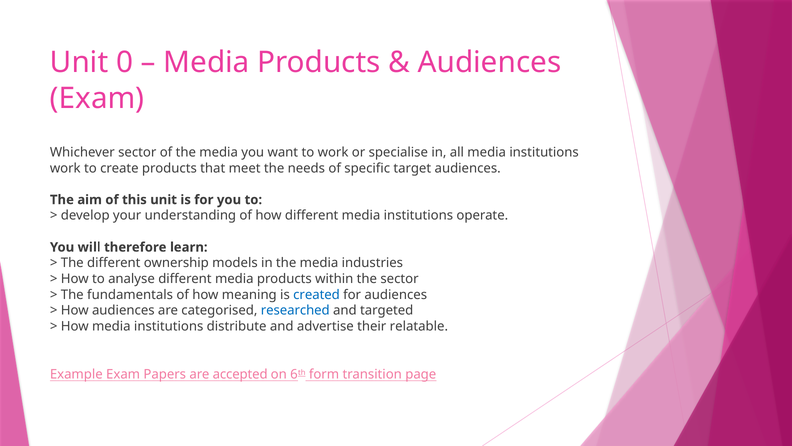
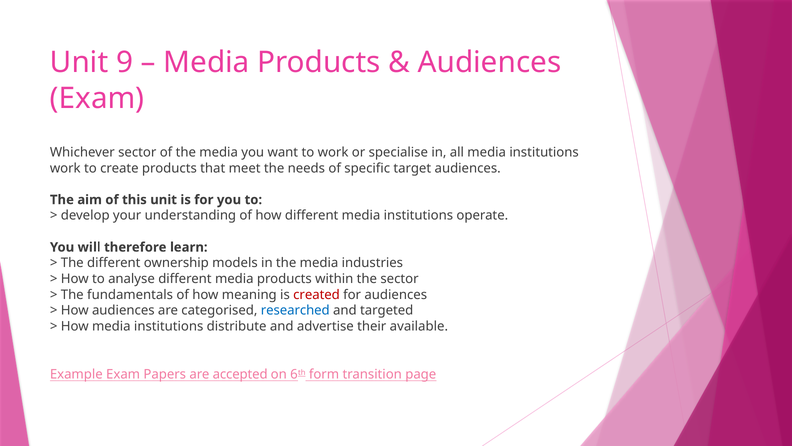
0: 0 -> 9
created colour: blue -> red
relatable: relatable -> available
